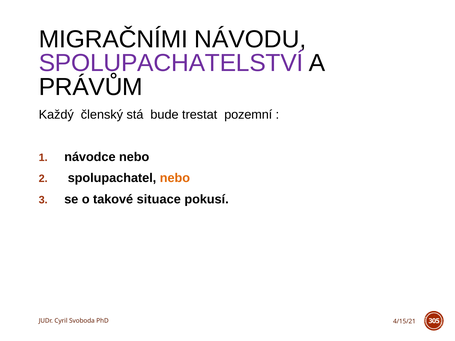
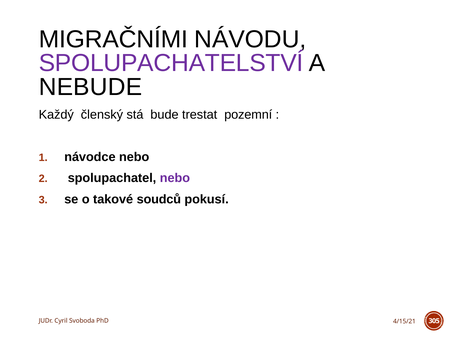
PRÁVŮM: PRÁVŮM -> NEBUDE
nebo at (175, 178) colour: orange -> purple
situace: situace -> soudců
